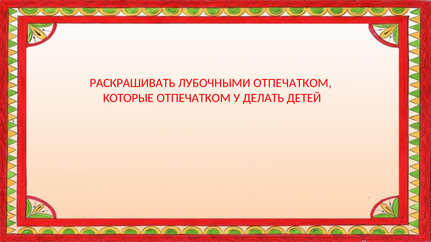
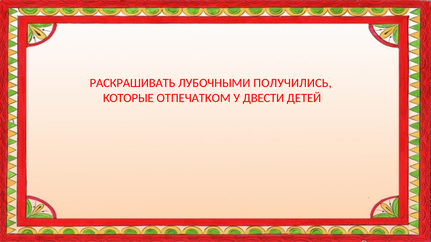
ЛУБОЧНЫМИ ОТПЕЧАТКОМ: ОТПЕЧАТКОМ -> ПОЛУЧИЛИСЬ
ДЕЛАТЬ: ДЕЛАТЬ -> ДВЕСТИ
